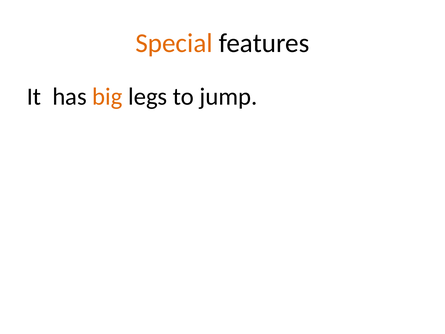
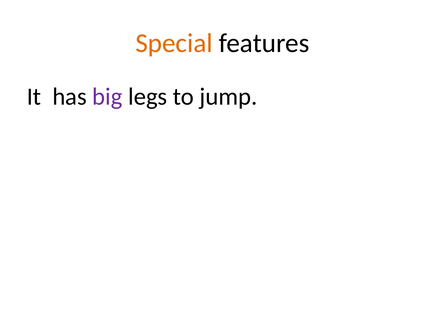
big colour: orange -> purple
